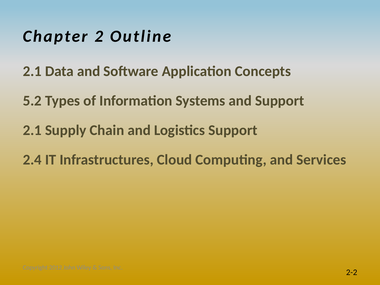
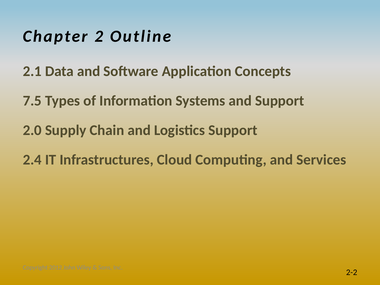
5.2: 5.2 -> 7.5
2.1 at (32, 130): 2.1 -> 2.0
